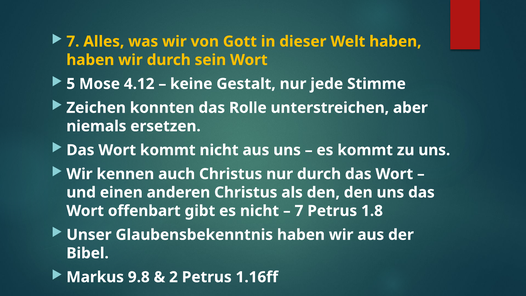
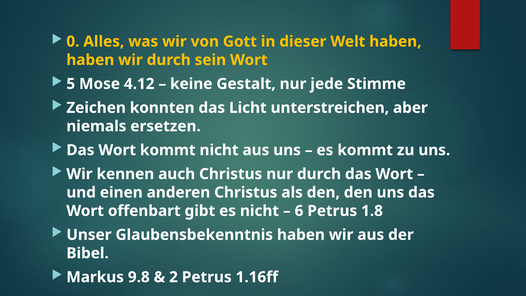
7 at (73, 41): 7 -> 0
Rolle: Rolle -> Licht
7 at (299, 211): 7 -> 6
